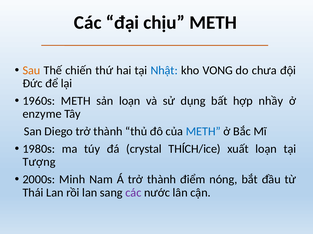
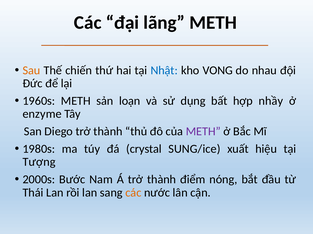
chịu: chịu -> lãng
chưa: chưa -> nhau
METH at (203, 132) colour: blue -> purple
THÍCH/ice: THÍCH/ice -> SUNG/ice
xuất loạn: loạn -> hiệu
Minh: Minh -> Bước
các at (133, 193) colour: purple -> orange
